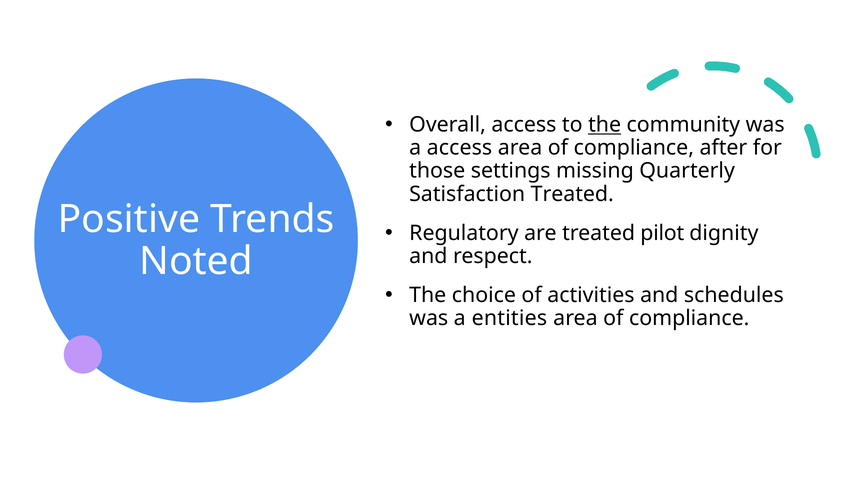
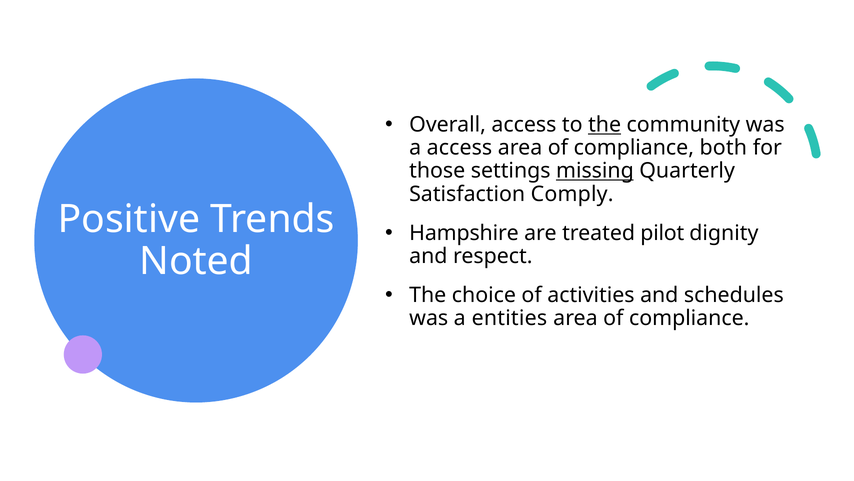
after: after -> both
missing underline: none -> present
Satisfaction Treated: Treated -> Comply
Regulatory: Regulatory -> Hampshire
